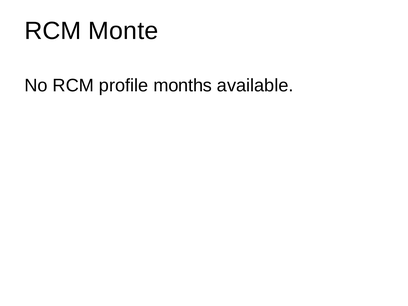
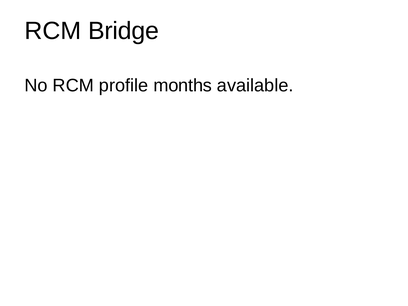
Monte: Monte -> Bridge
